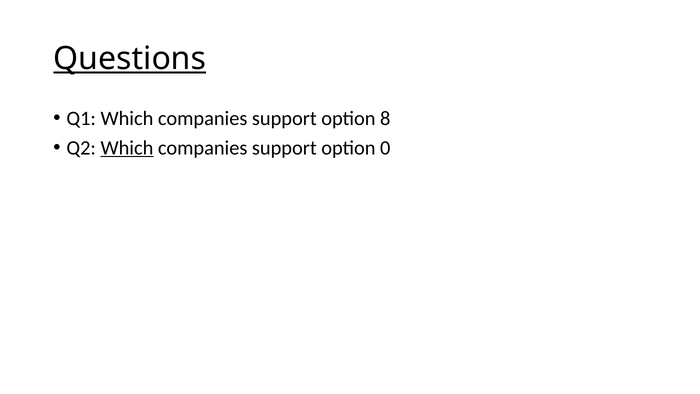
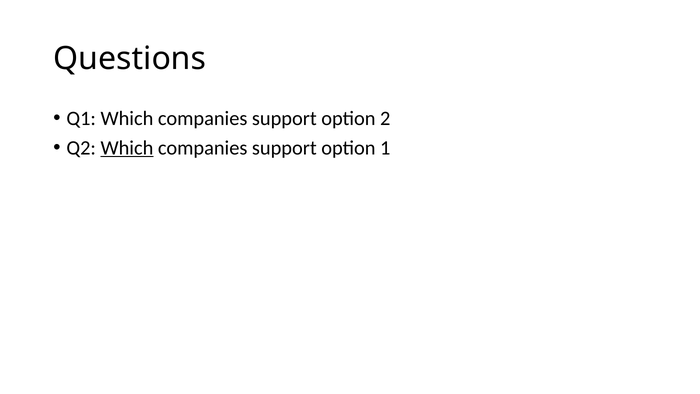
Questions underline: present -> none
8: 8 -> 2
0: 0 -> 1
